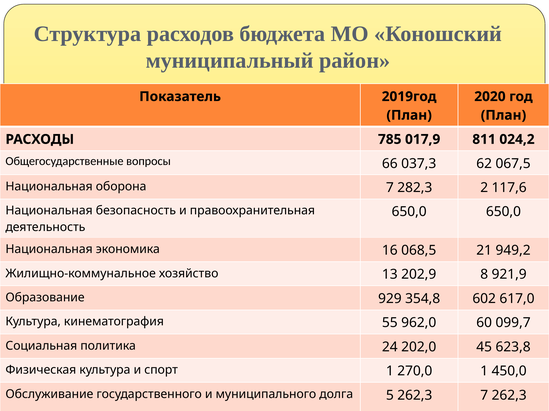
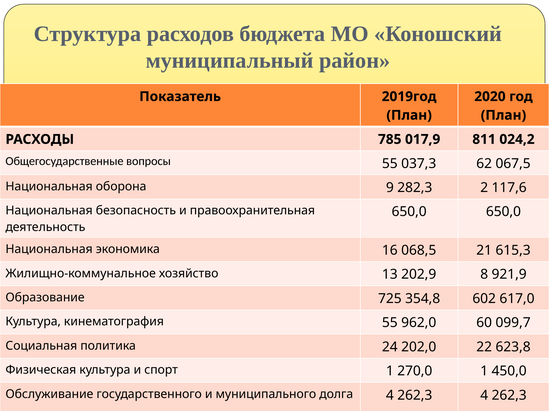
вопросы 66: 66 -> 55
оборона 7: 7 -> 9
949,2: 949,2 -> 615,3
929: 929 -> 725
45: 45 -> 22
долга 5: 5 -> 4
262,3 7: 7 -> 4
